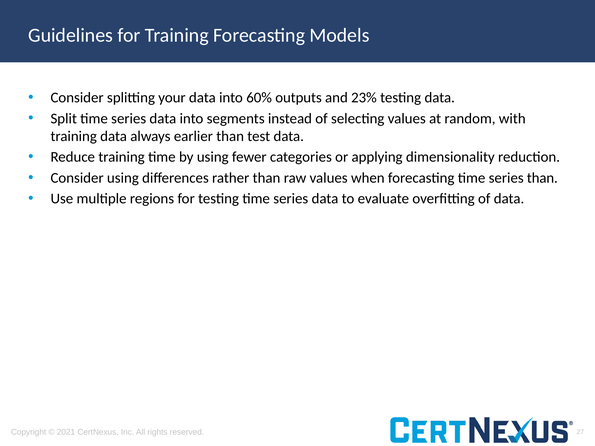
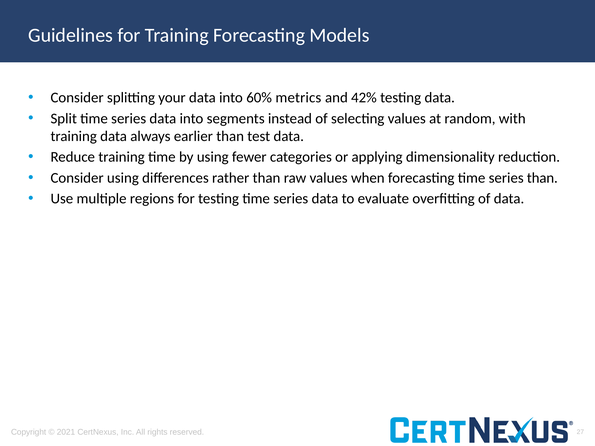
outputs: outputs -> metrics
23%: 23% -> 42%
